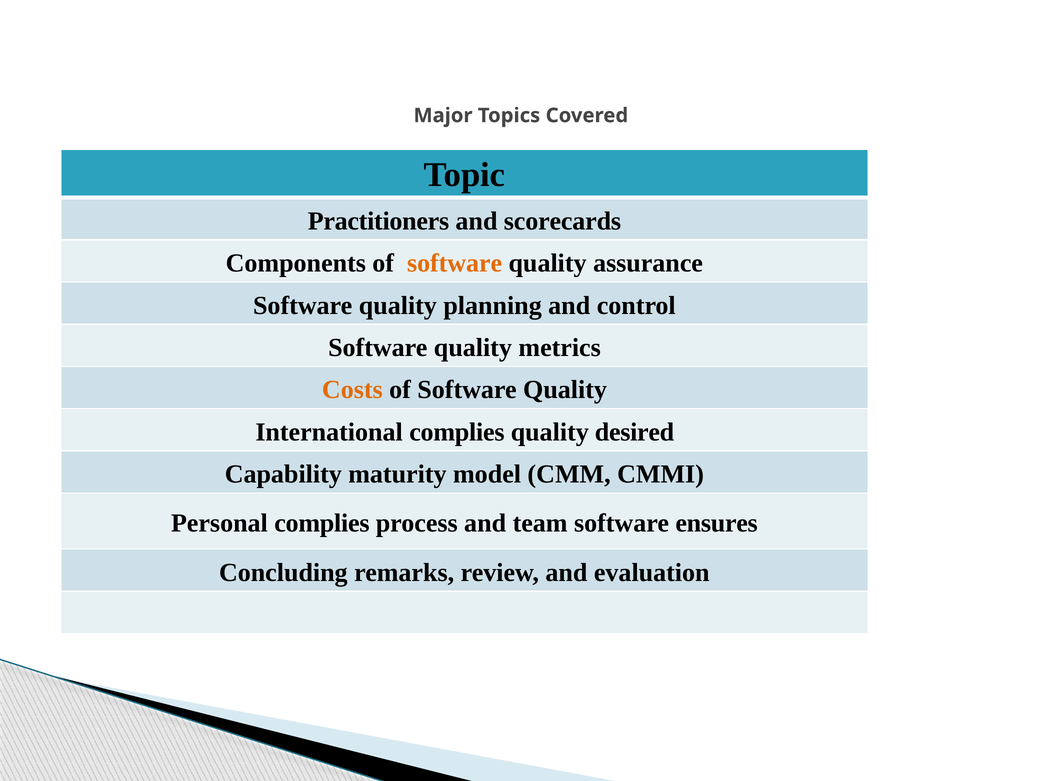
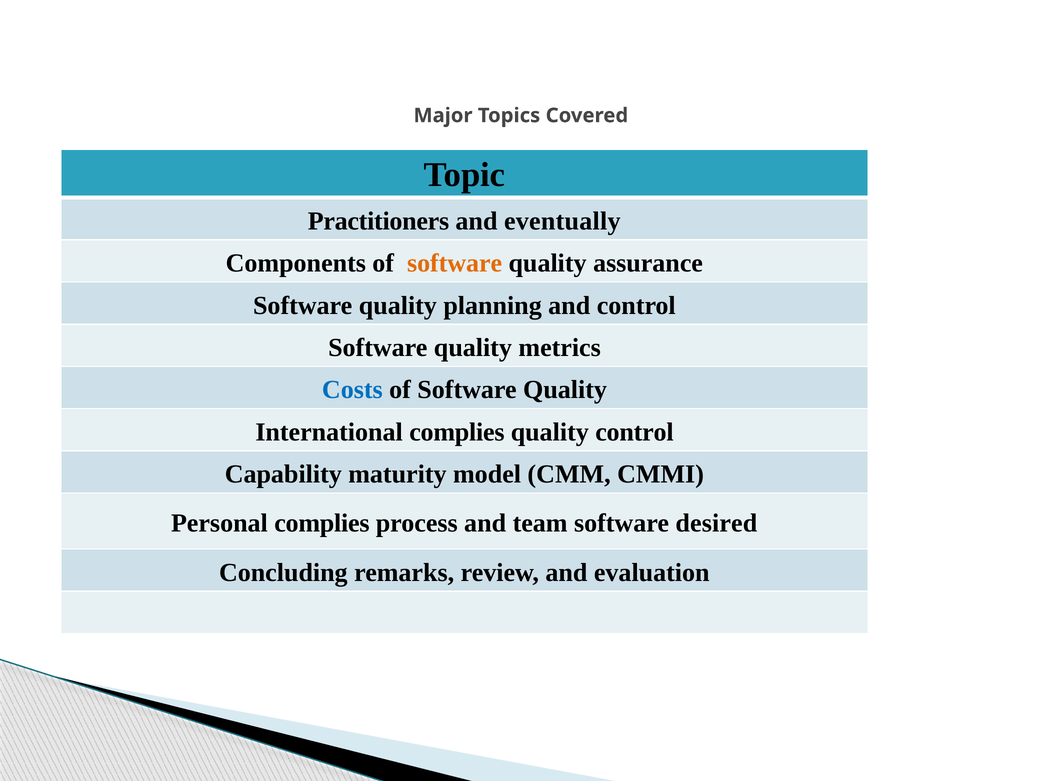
scorecards: scorecards -> eventually
Costs colour: orange -> blue
quality desired: desired -> control
ensures: ensures -> desired
